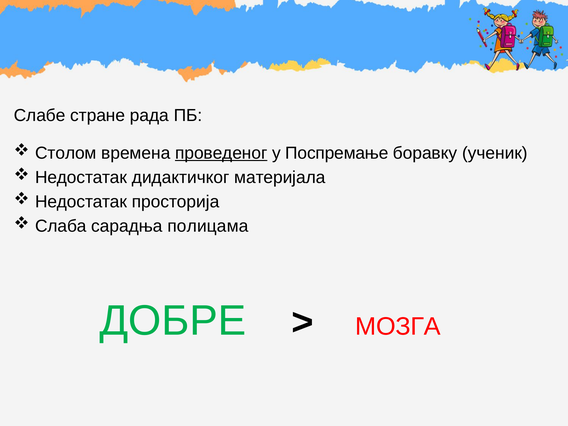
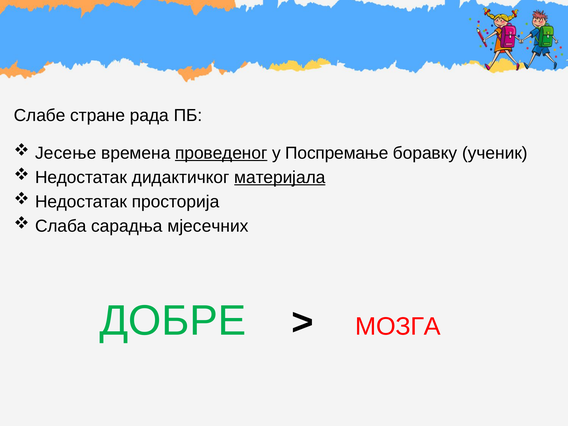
Столом: Столом -> Јесење
материјала underline: none -> present
полицама: полицама -> мјесечних
